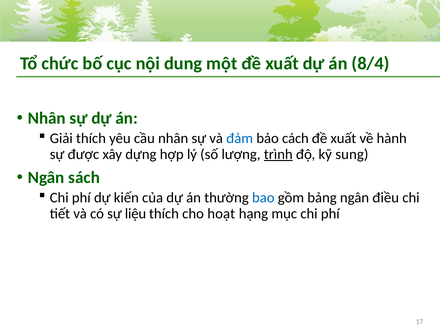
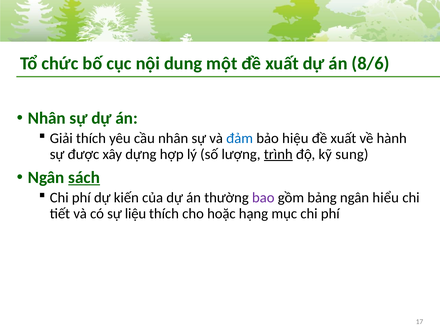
8/4: 8/4 -> 8/6
cách: cách -> hiệu
sách underline: none -> present
bao colour: blue -> purple
điều: điều -> hiểu
hoạt: hoạt -> hoặc
